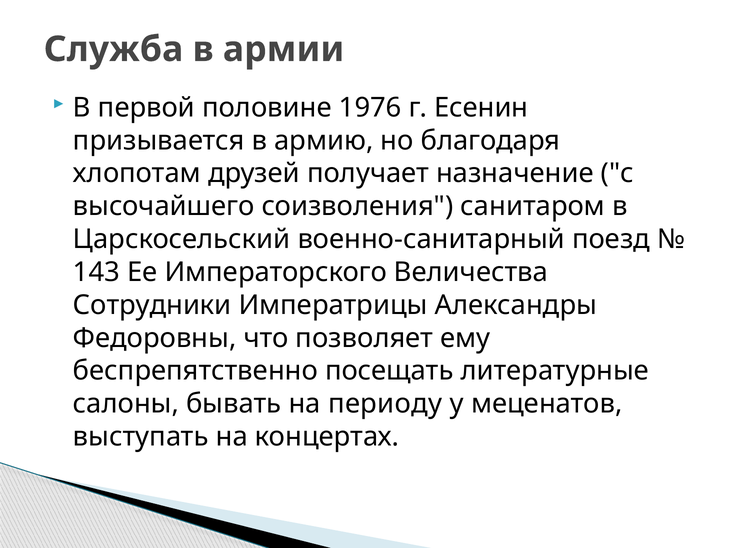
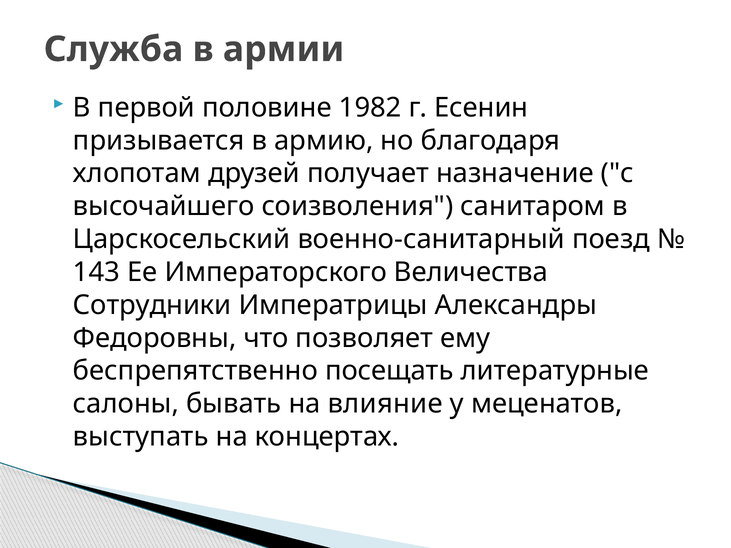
1976: 1976 -> 1982
периоду: периоду -> влияние
